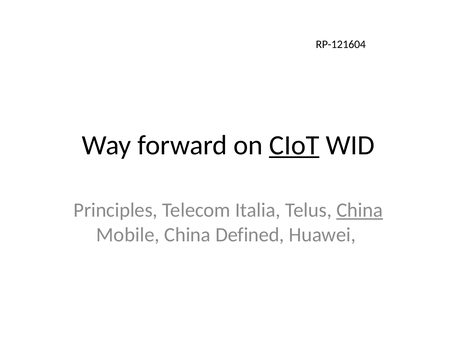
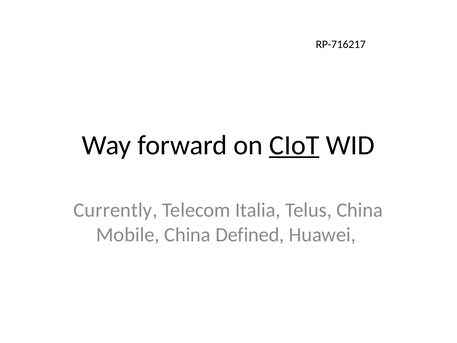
RP-121604: RP-121604 -> RP-716217
Principles: Principles -> Currently
China at (360, 210) underline: present -> none
